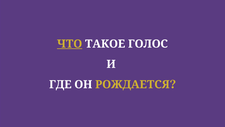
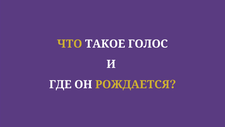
ЧТО underline: present -> none
